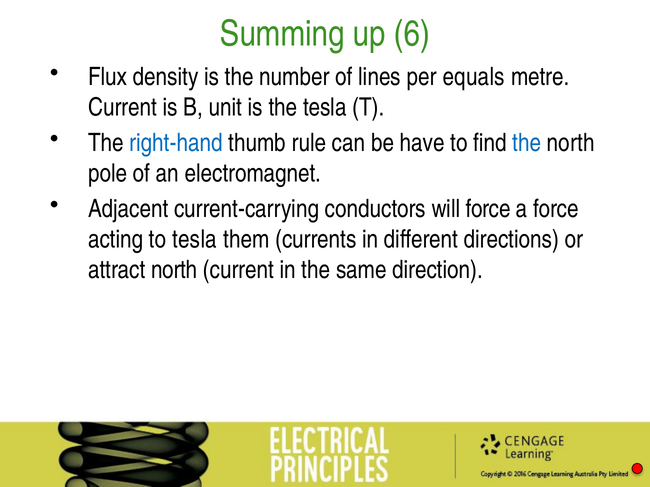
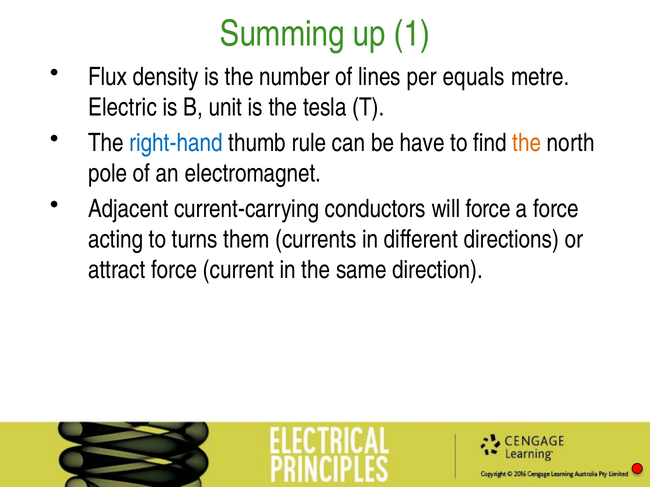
6: 6 -> 1
Current at (123, 107): Current -> Electric
the at (527, 143) colour: blue -> orange
to tesla: tesla -> turns
attract north: north -> force
